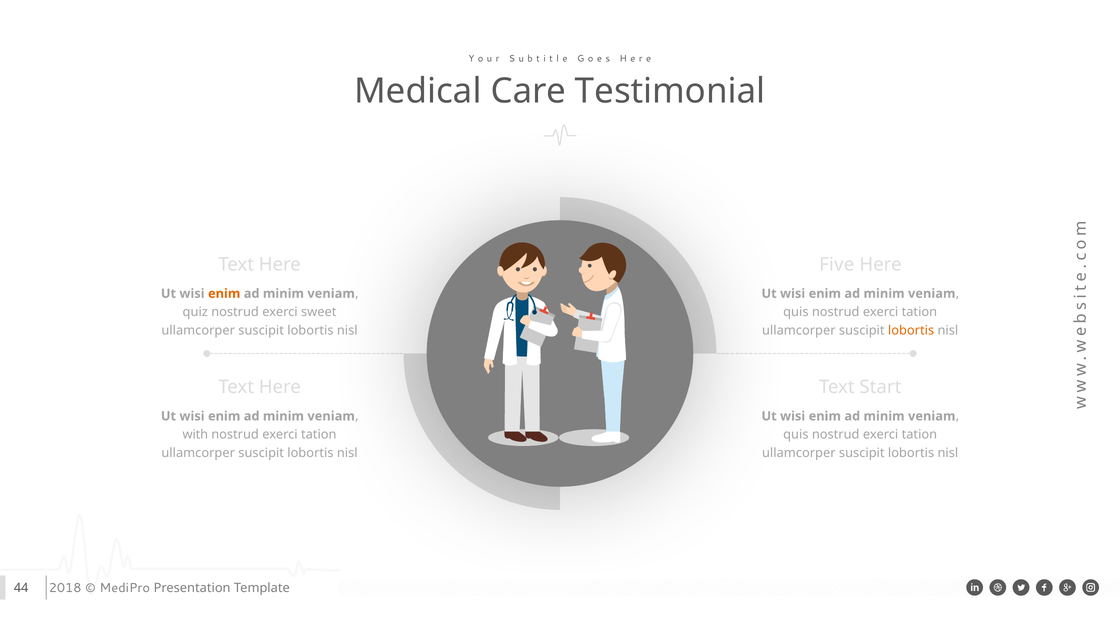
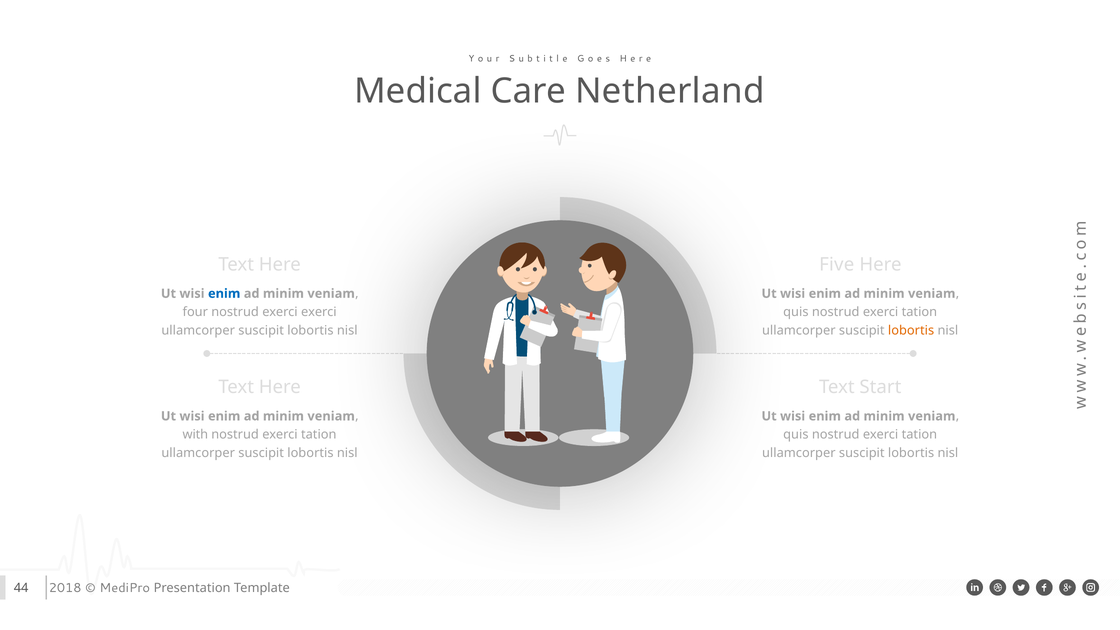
Testimonial: Testimonial -> Netherland
enim at (224, 294) colour: orange -> blue
quiz: quiz -> four
exerci sweet: sweet -> exerci
